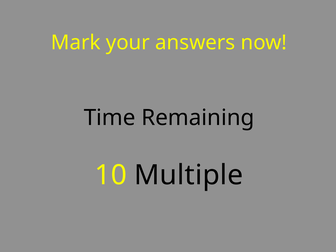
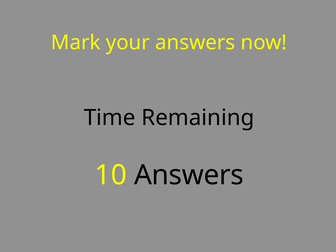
10 Multiple: Multiple -> Answers
